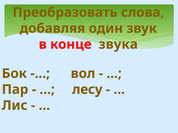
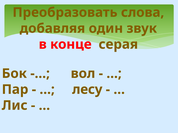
звука: звука -> серая
